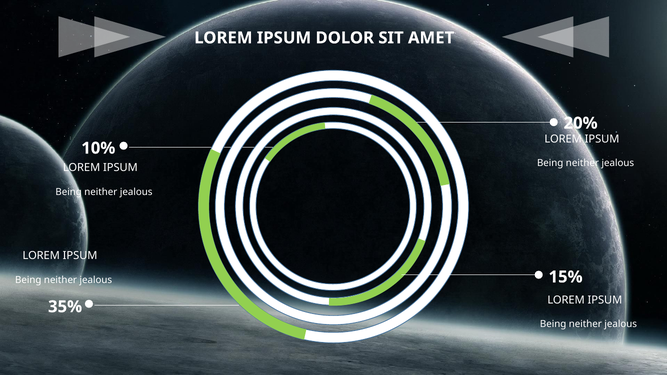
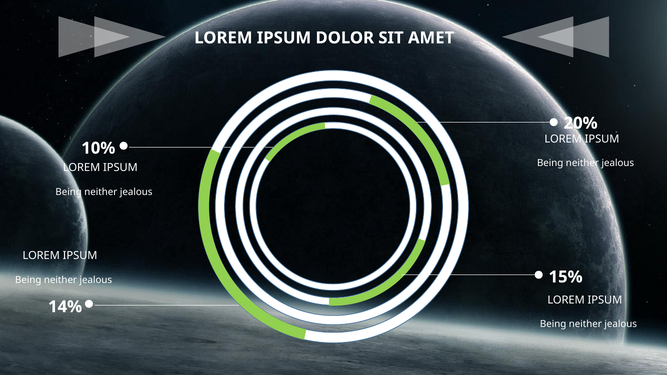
35%: 35% -> 14%
